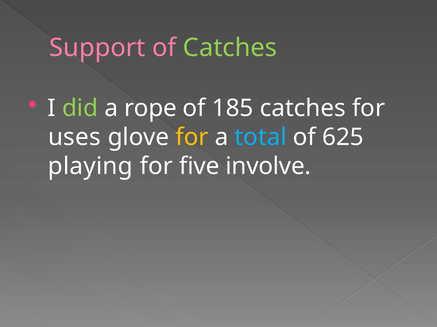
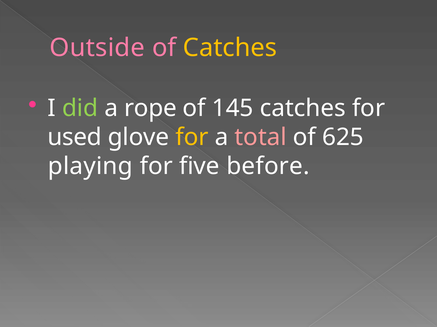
Support: Support -> Outside
Catches at (230, 48) colour: light green -> yellow
185: 185 -> 145
uses: uses -> used
total colour: light blue -> pink
involve: involve -> before
